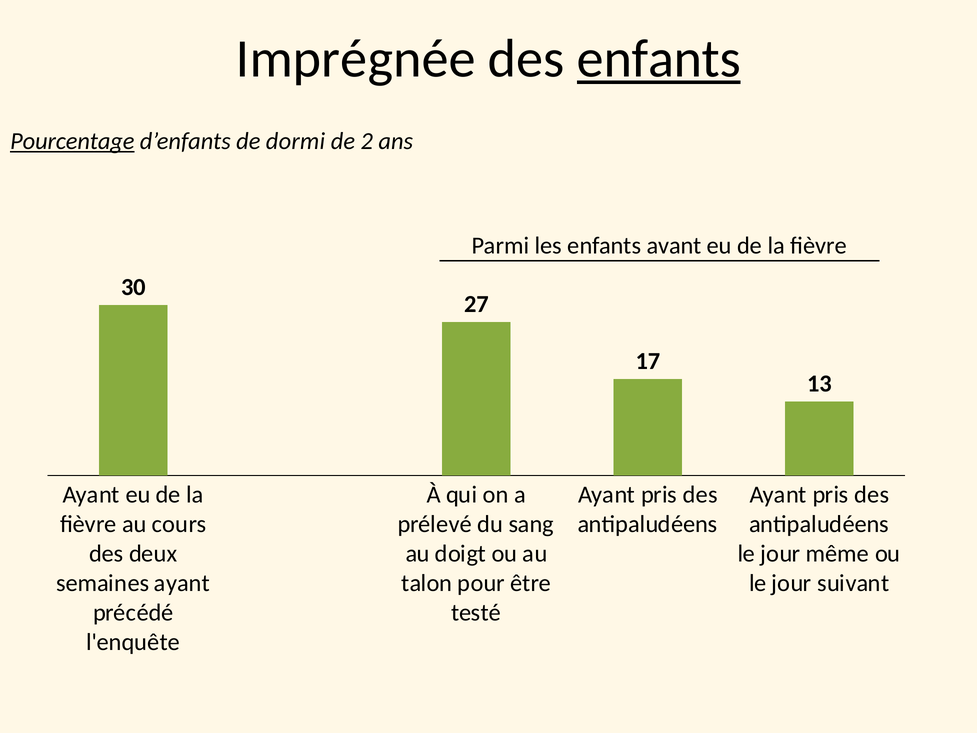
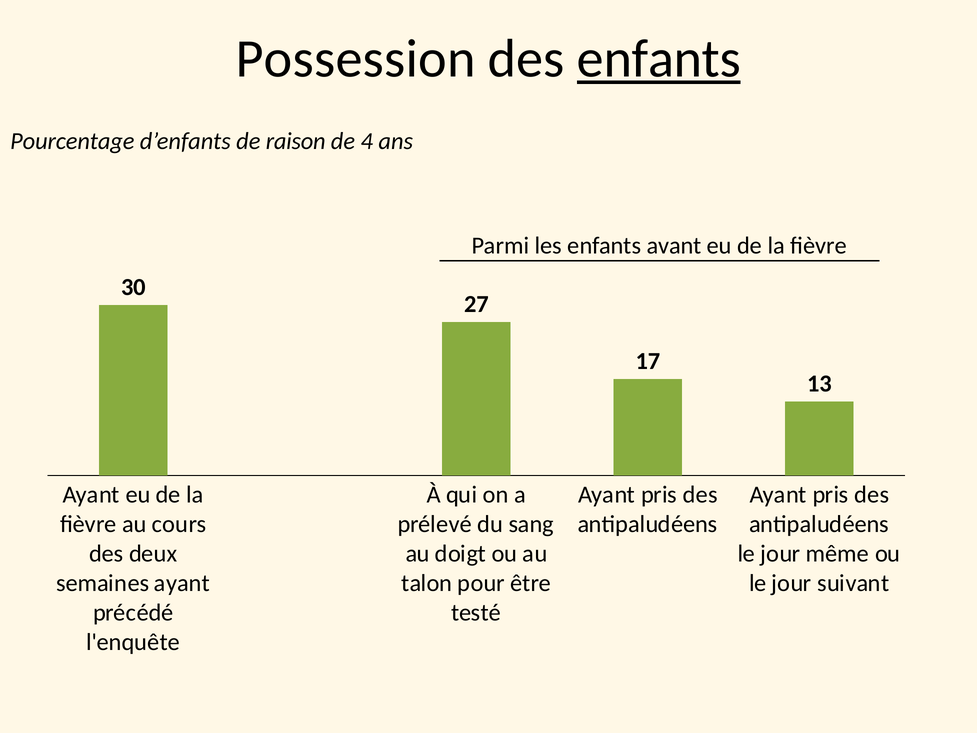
Imprégnée: Imprégnée -> Possession
Pourcentage underline: present -> none
dormi: dormi -> raison
2: 2 -> 4
